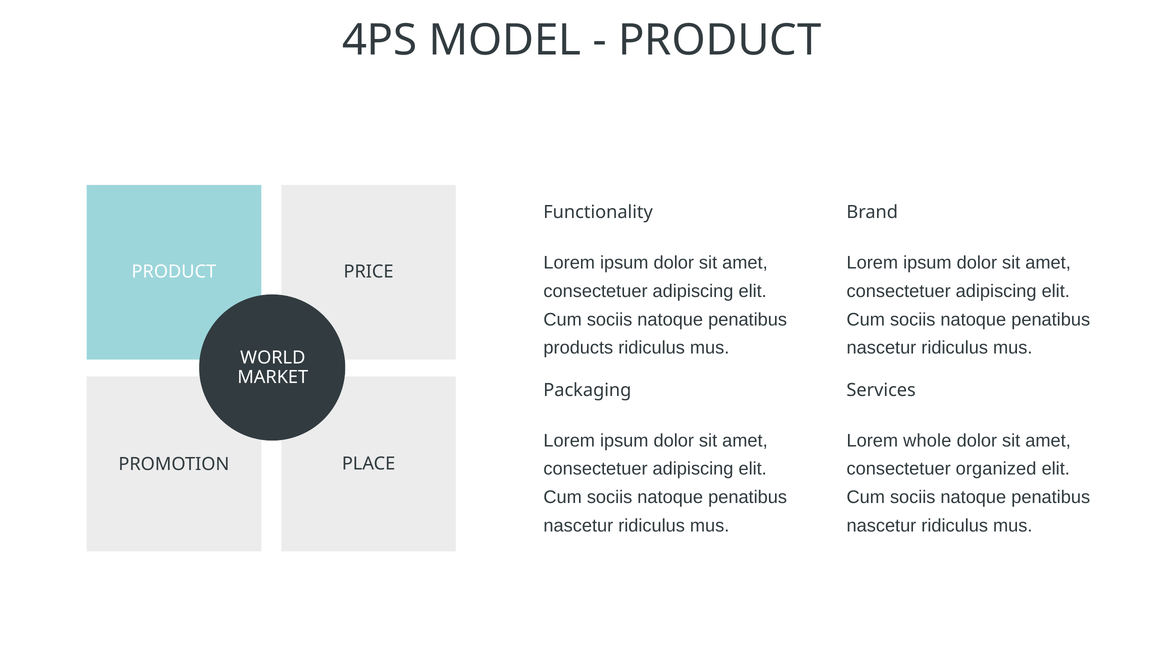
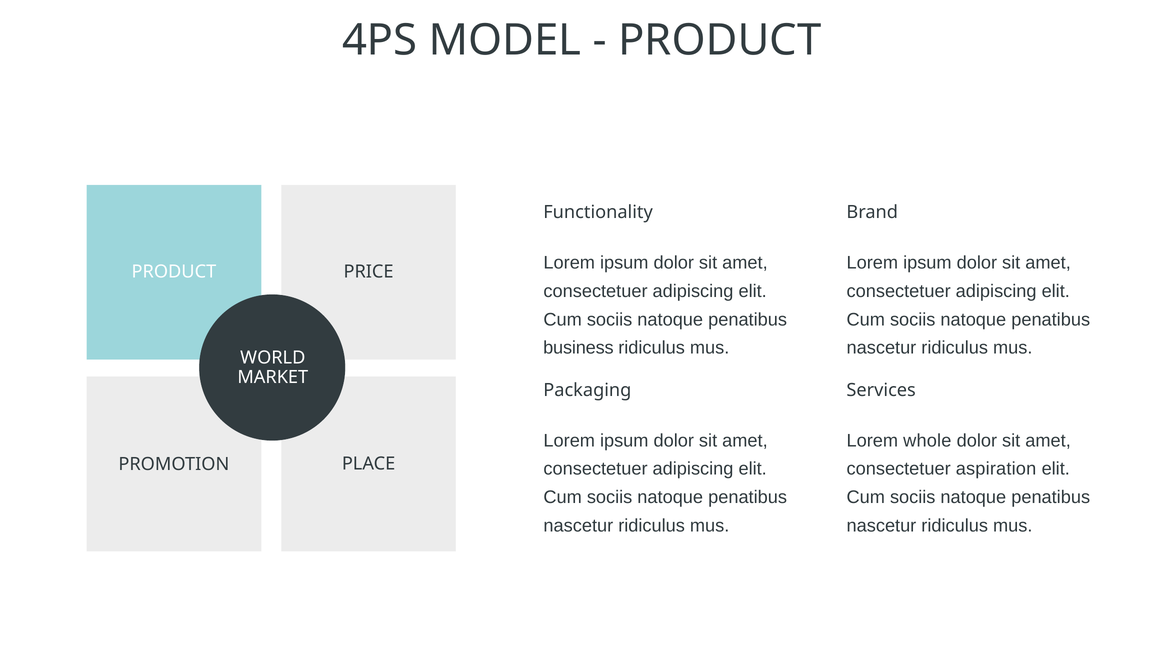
products: products -> business
organized: organized -> aspiration
